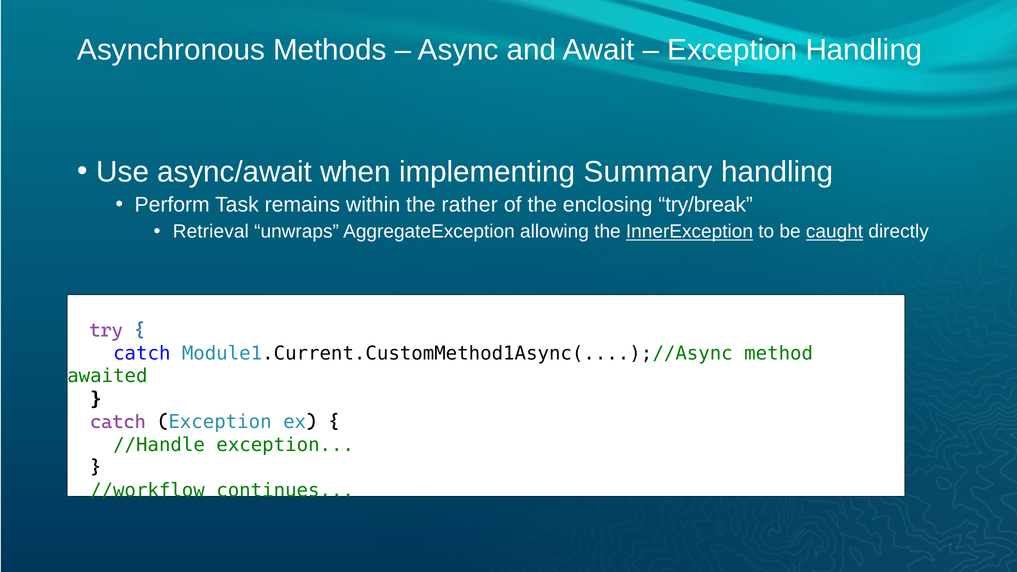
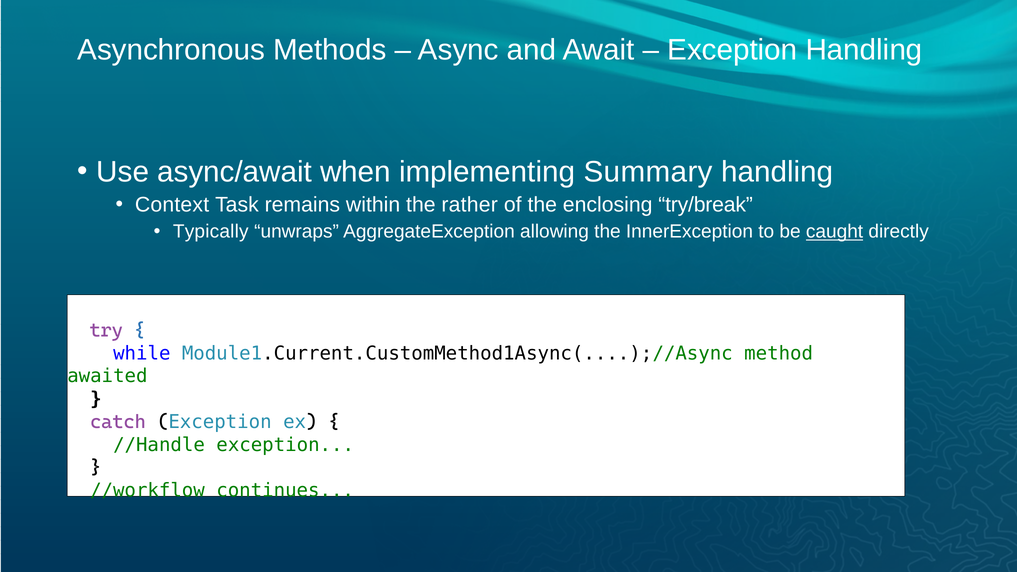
Perform: Perform -> Context
Retrieval: Retrieval -> Typically
InnerException underline: present -> none
catch at (142, 353): catch -> while
